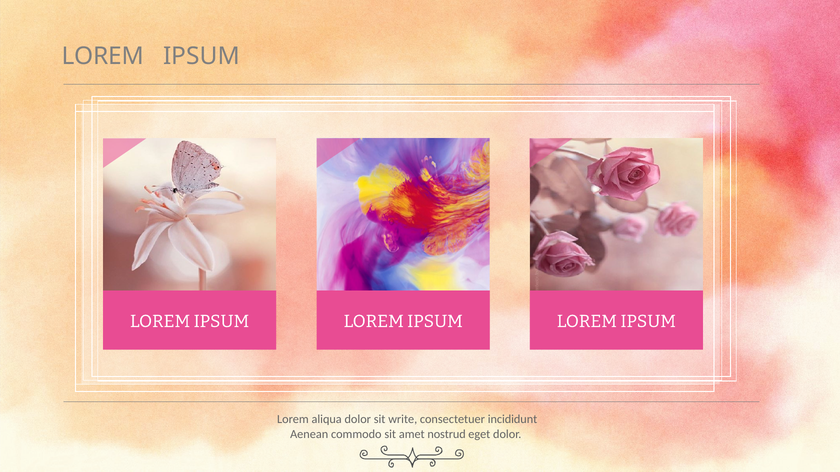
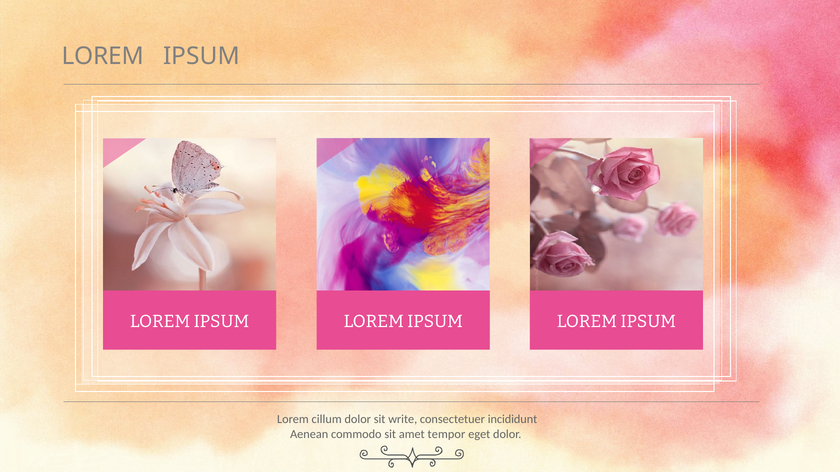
aliqua: aliqua -> cillum
nostrud: nostrud -> tempor
